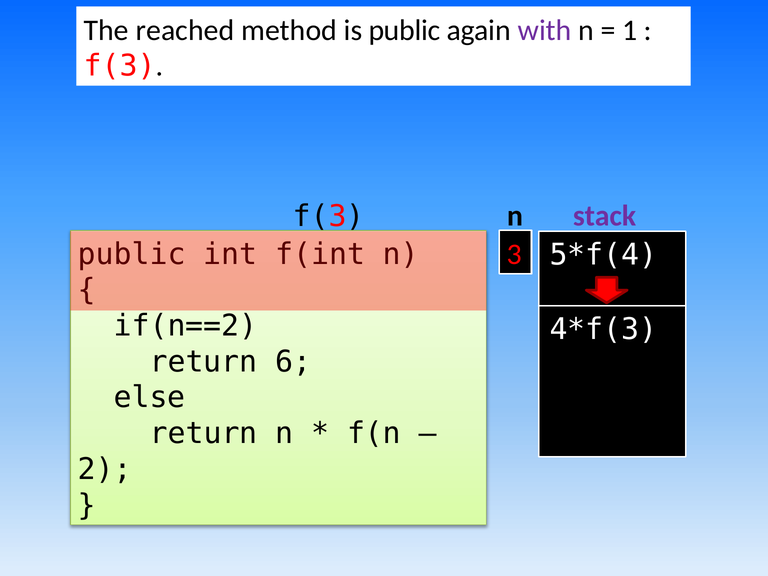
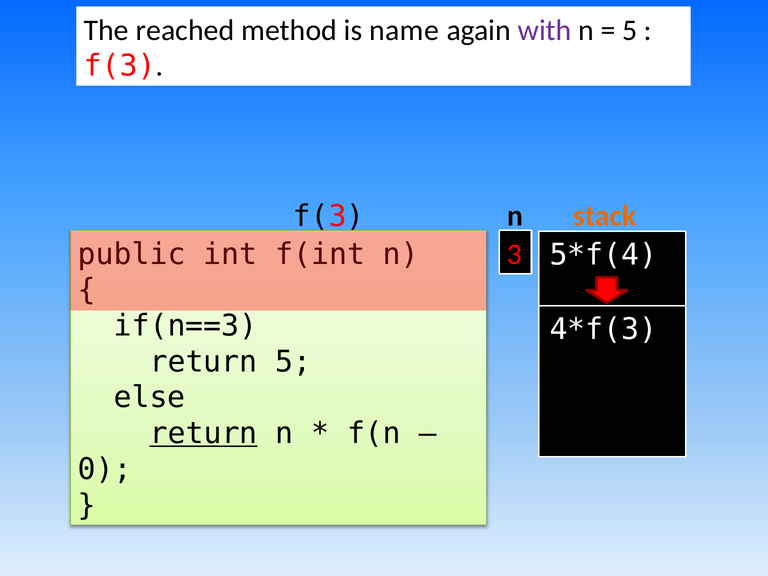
is public: public -> name
1 at (630, 30): 1 -> 5
stack colour: purple -> orange
if(n==2: if(n==2 -> if(n==3
return 6: 6 -> 5
return at (204, 433) underline: none -> present
2: 2 -> 0
